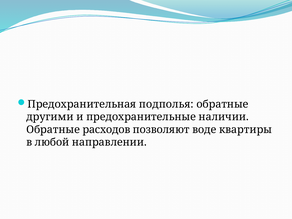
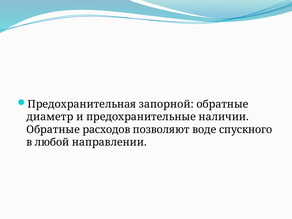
подполья: подполья -> запорной
другими: другими -> диаметр
квартиры: квартиры -> спускного
